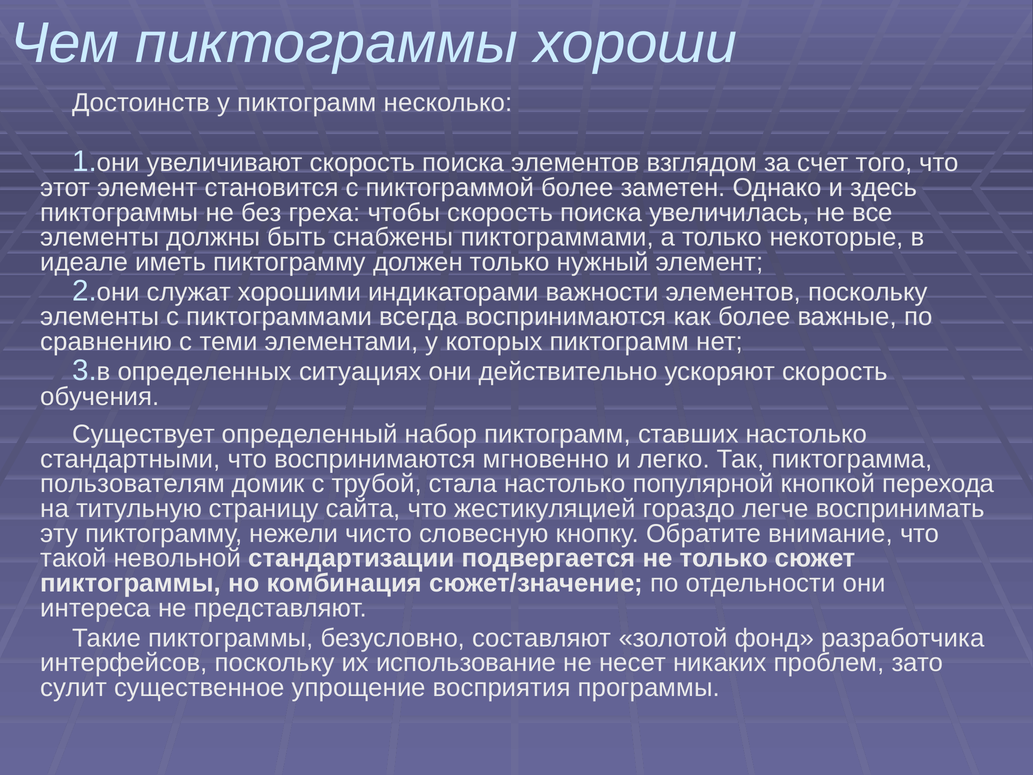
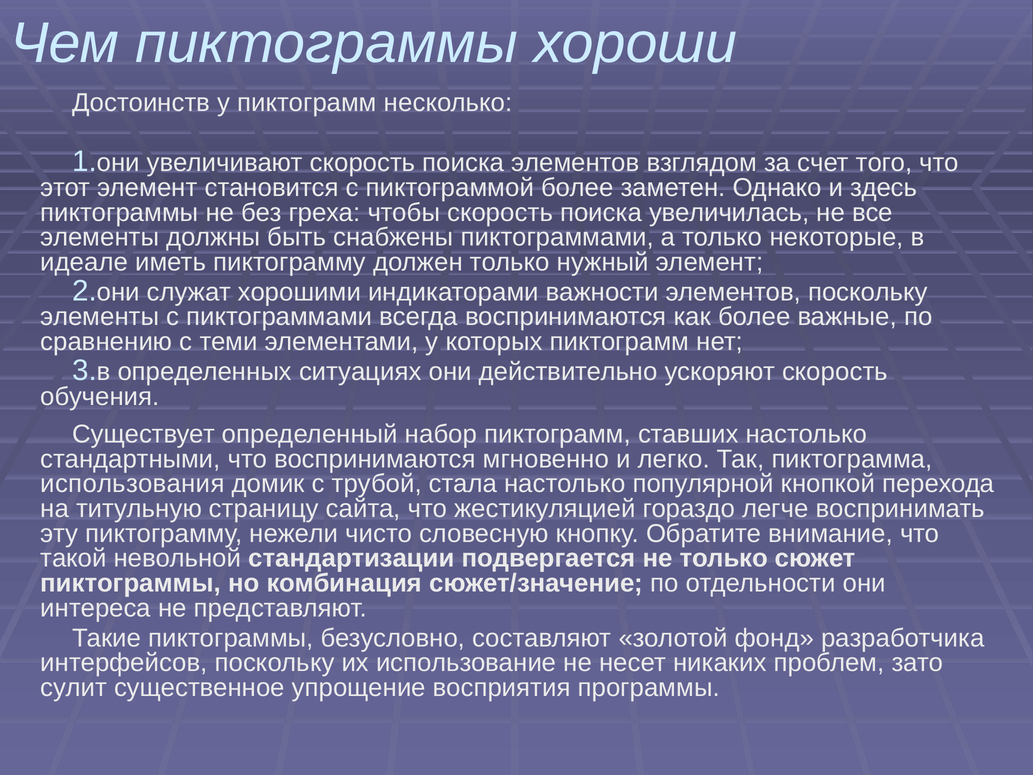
пользователям: пользователям -> использования
